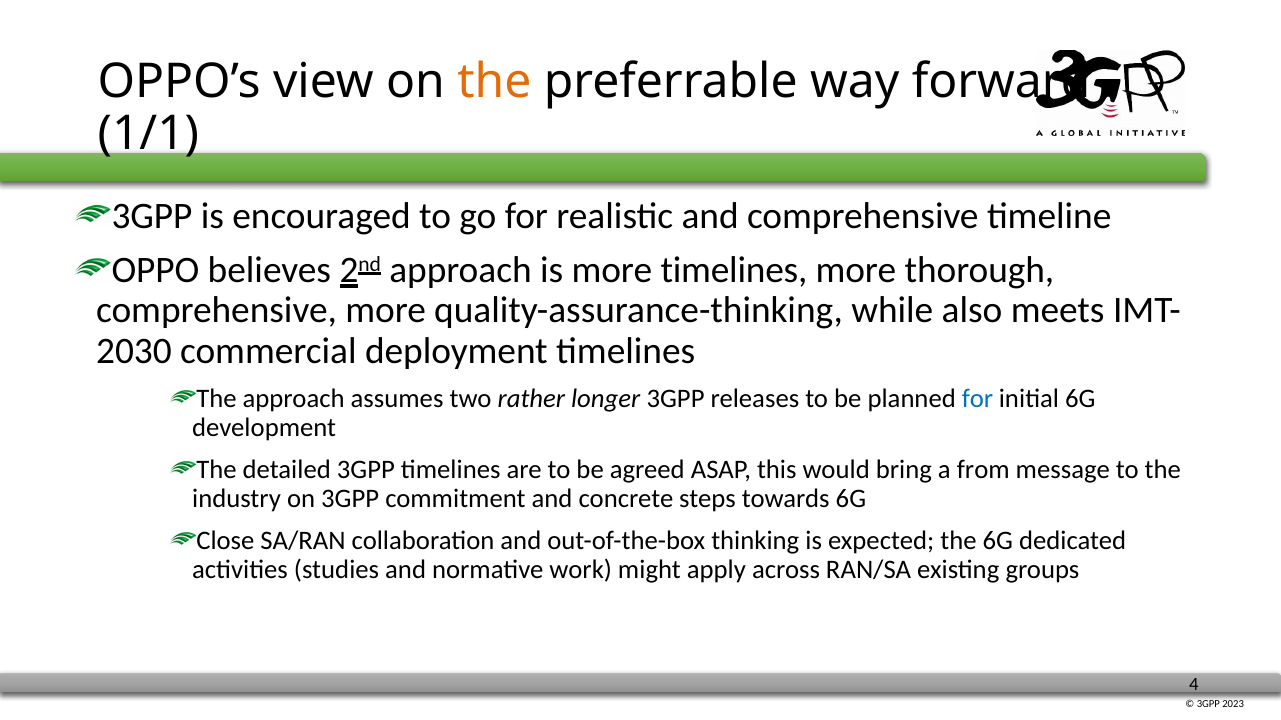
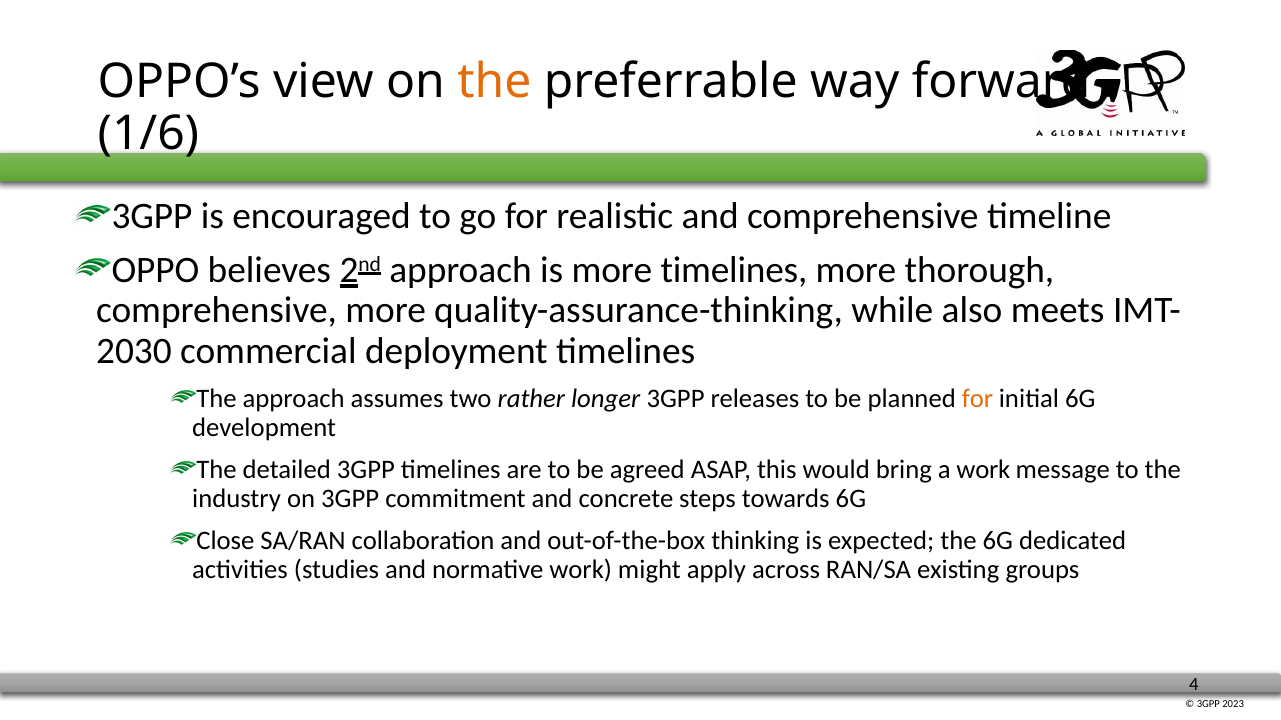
1/1: 1/1 -> 1/6
for at (978, 399) colour: blue -> orange
a from: from -> work
